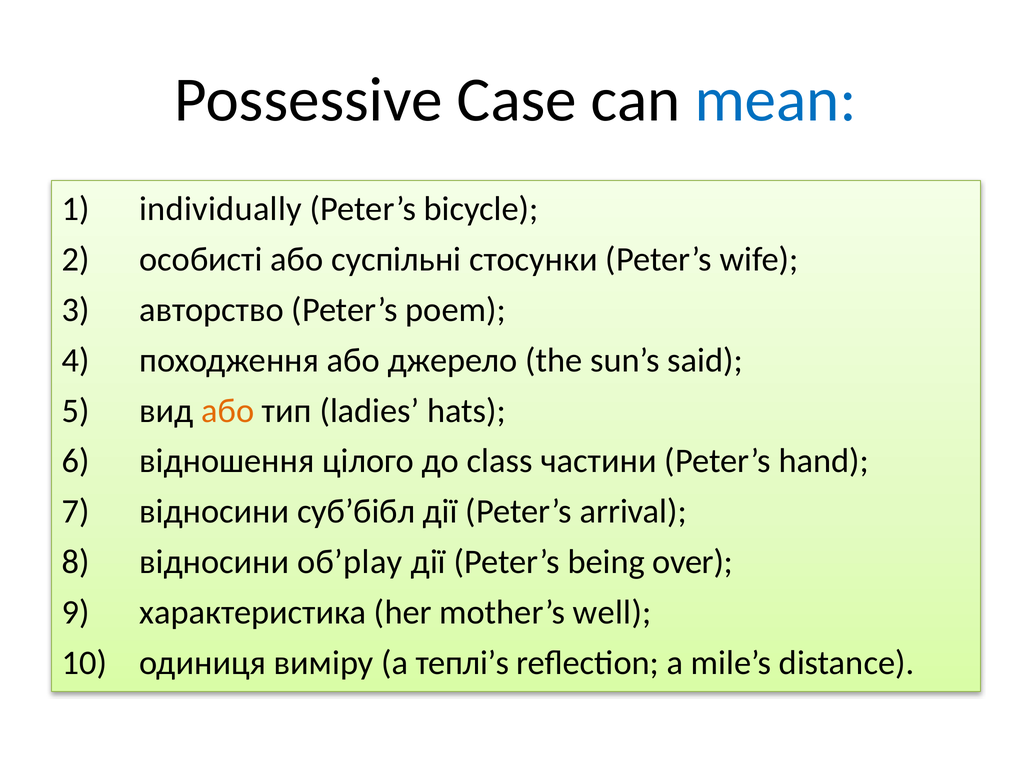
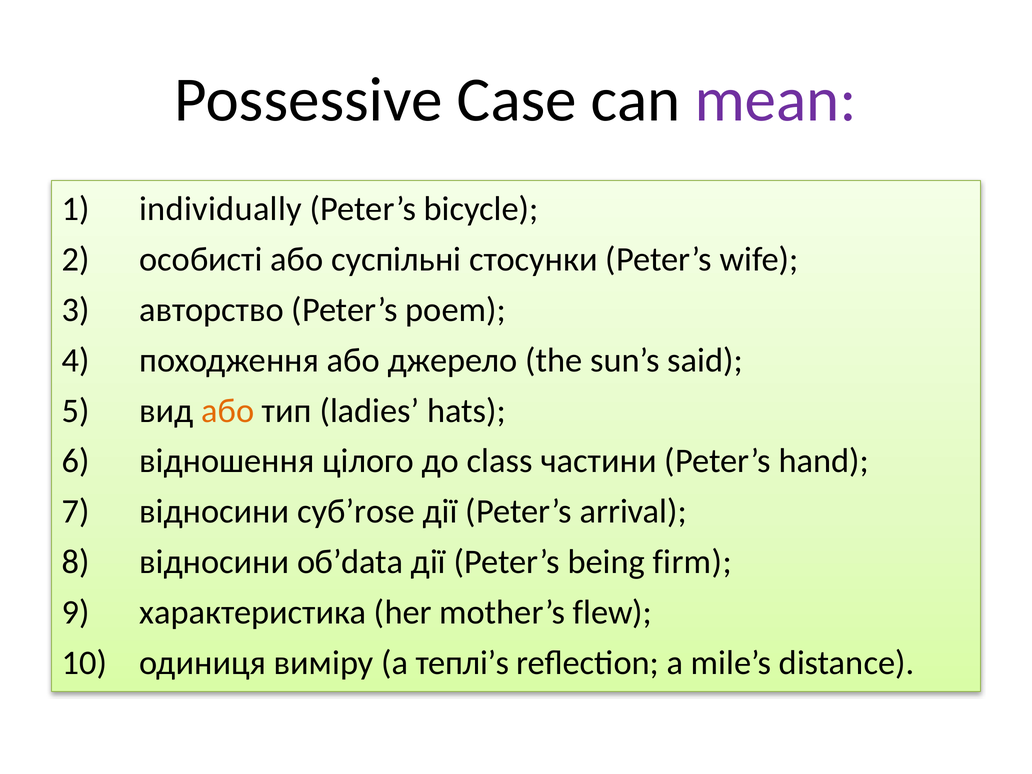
mean colour: blue -> purple
суб’бібл: суб’бібл -> суб’rose
об’play: об’play -> об’data
over: over -> firm
well: well -> flew
